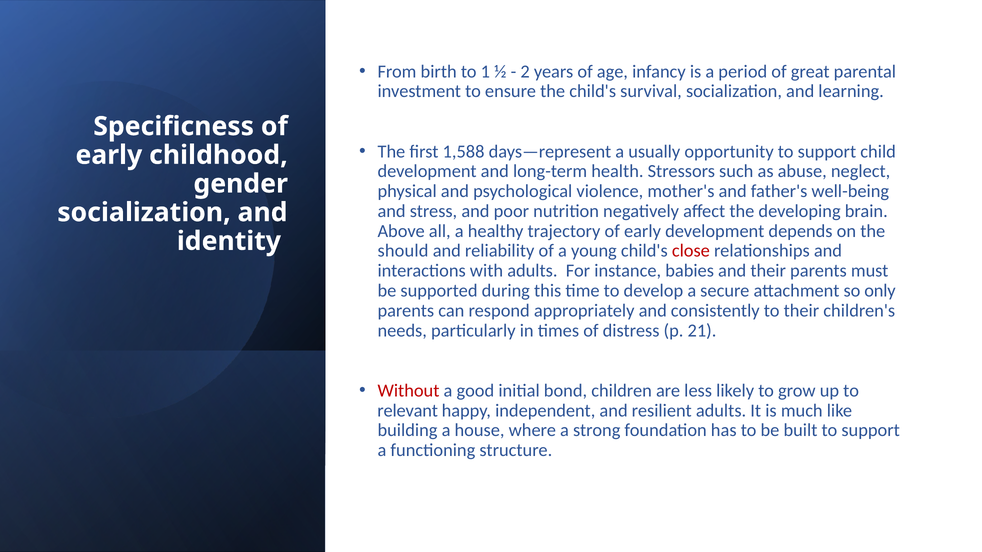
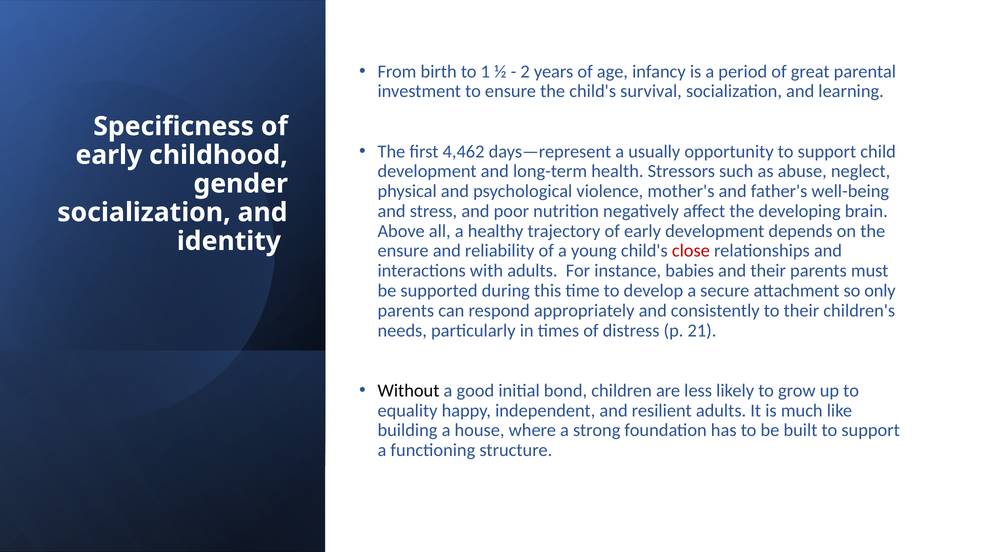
1,588: 1,588 -> 4,462
should at (403, 251): should -> ensure
Without colour: red -> black
relevant: relevant -> equality
